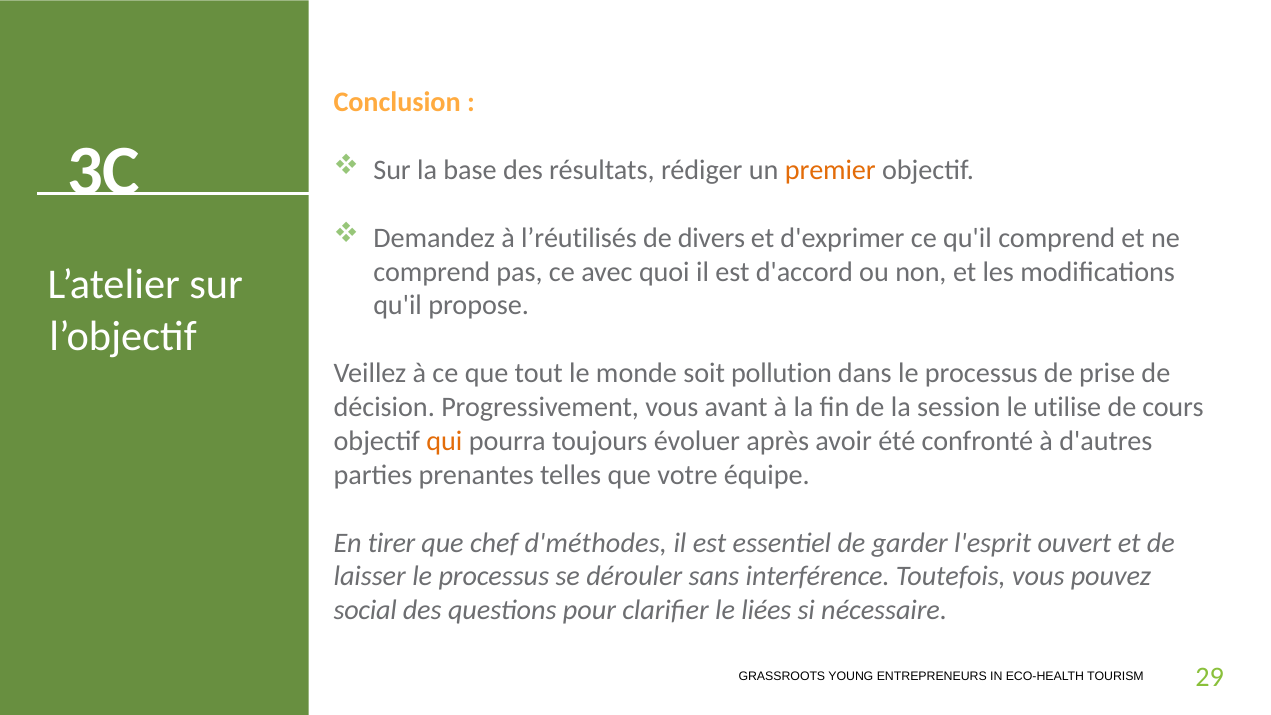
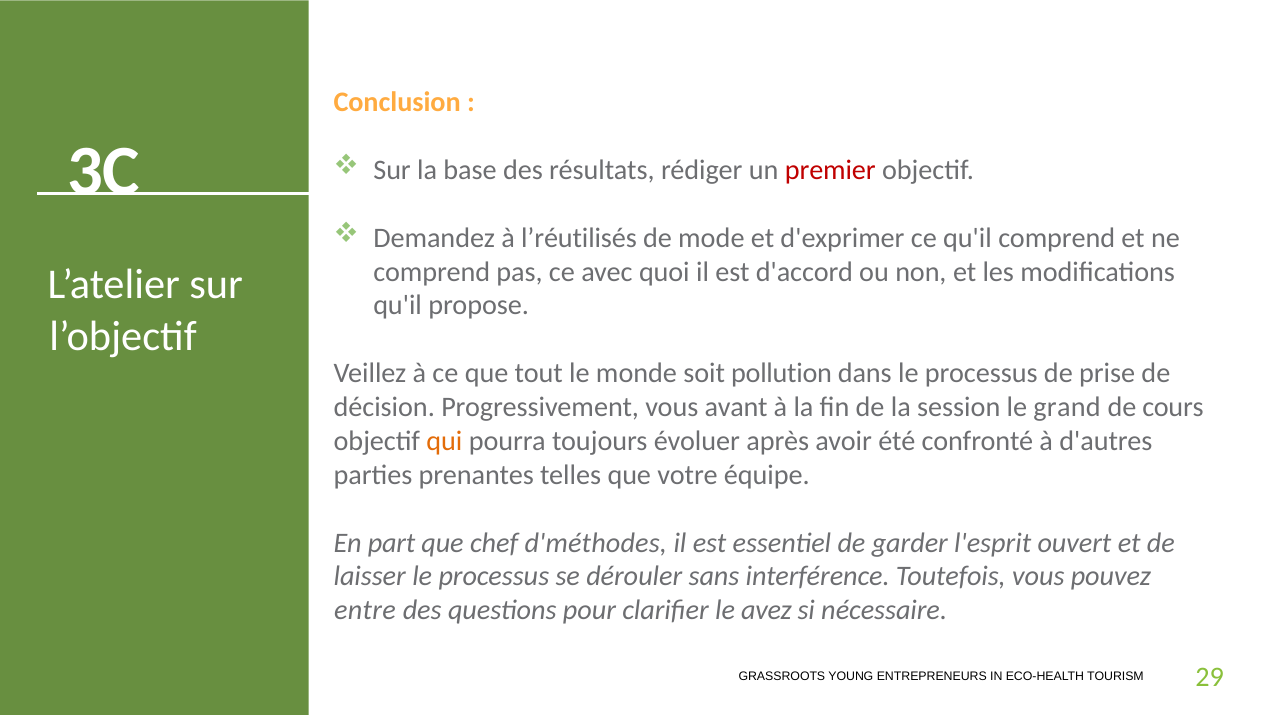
premier colour: orange -> red
divers: divers -> mode
utilise: utilise -> grand
tirer: tirer -> part
social: social -> entre
liées: liées -> avez
